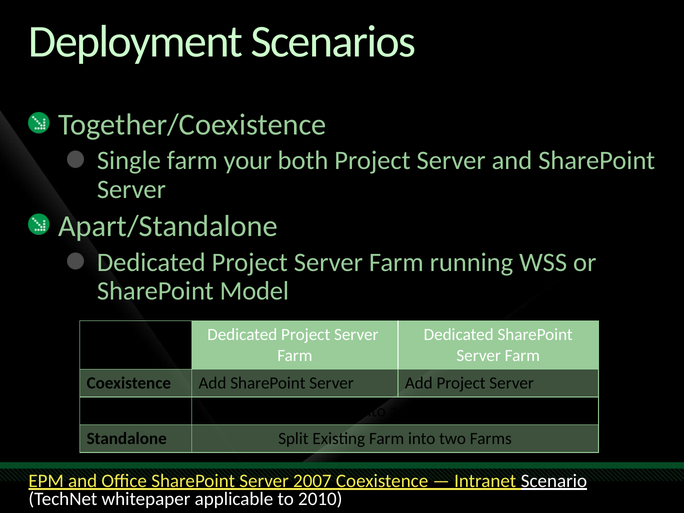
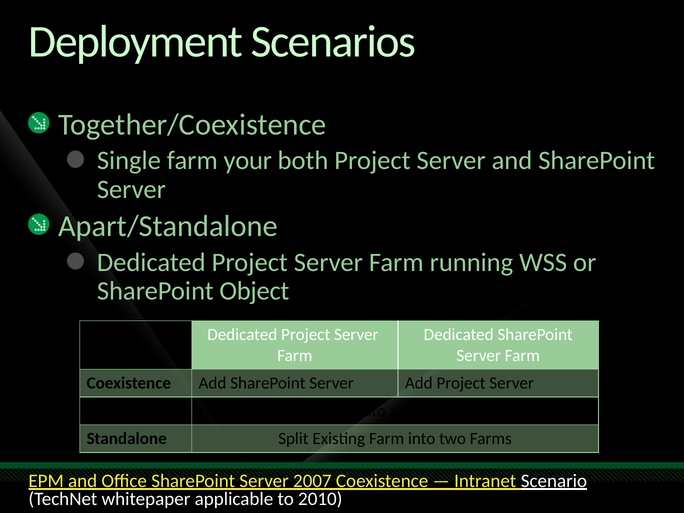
Model: Model -> Object
